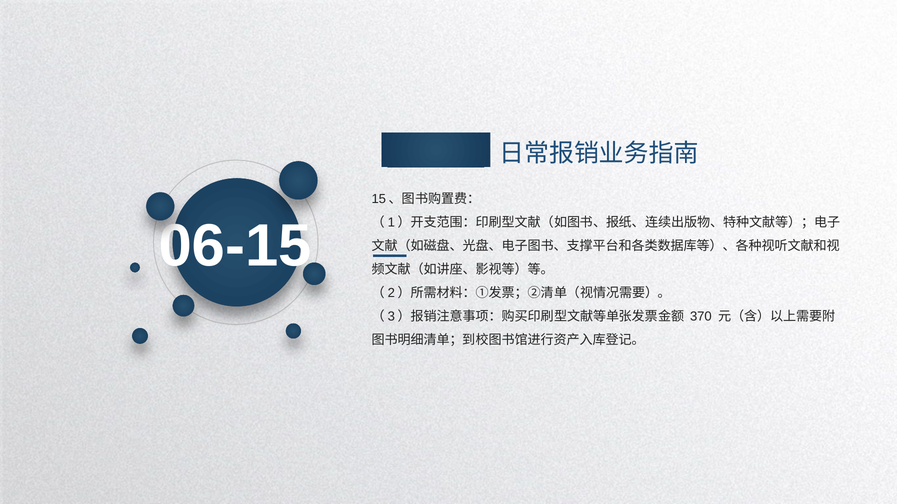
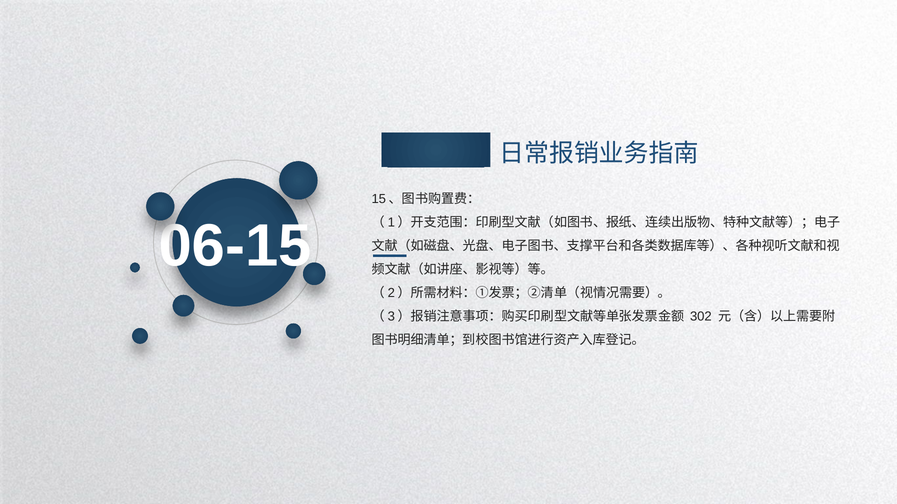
370: 370 -> 302
